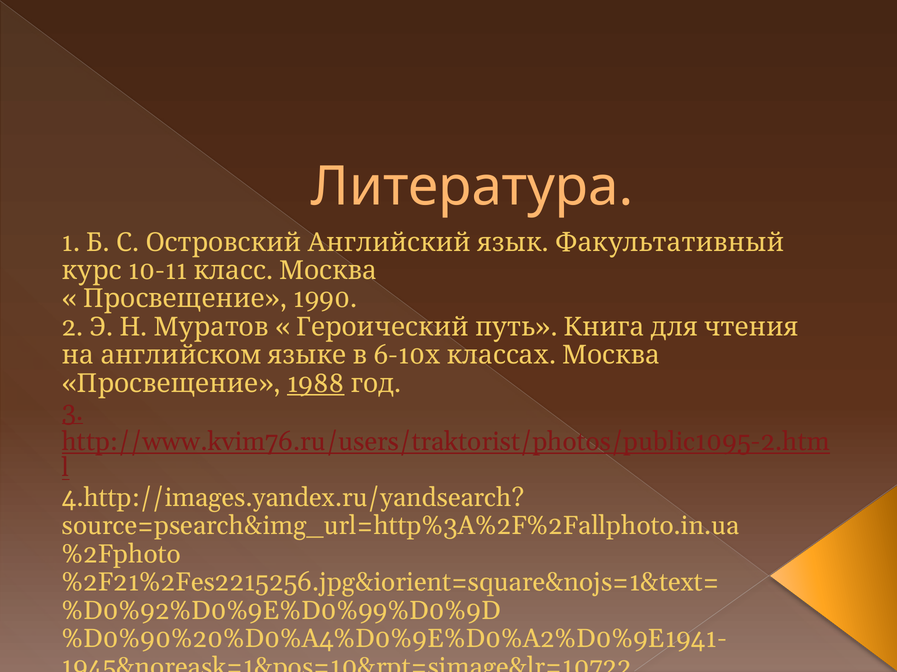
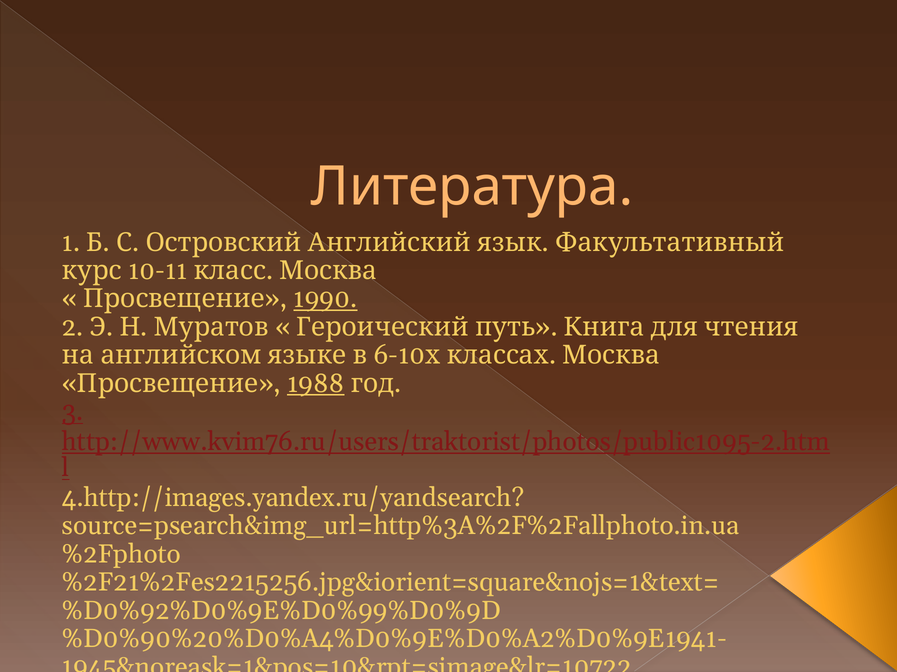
1990 underline: none -> present
